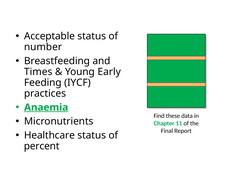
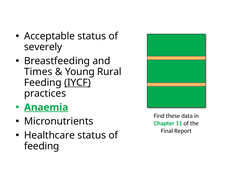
number: number -> severely
Early: Early -> Rural
IYCF underline: none -> present
percent at (42, 146): percent -> feeding
